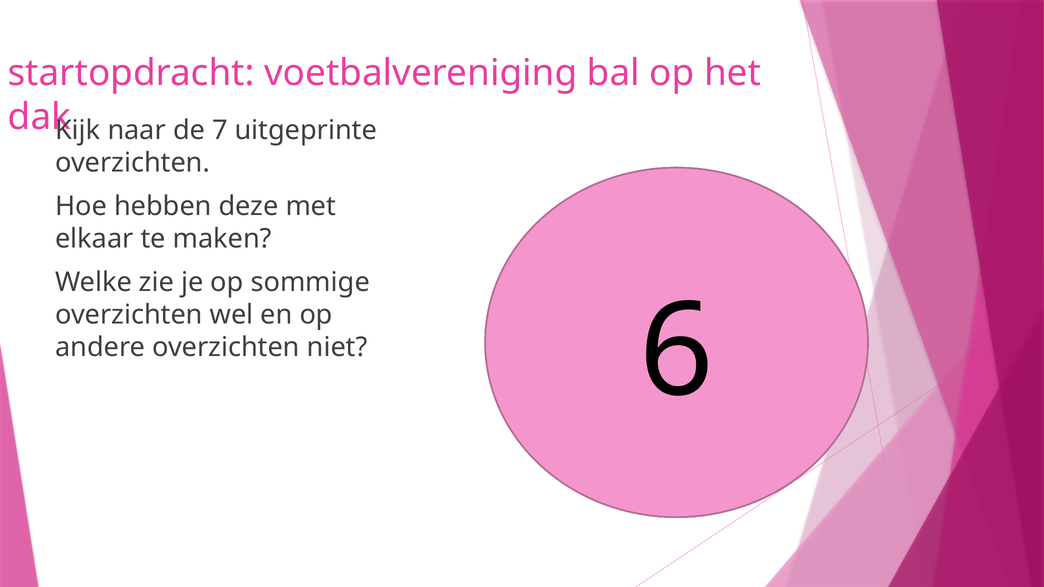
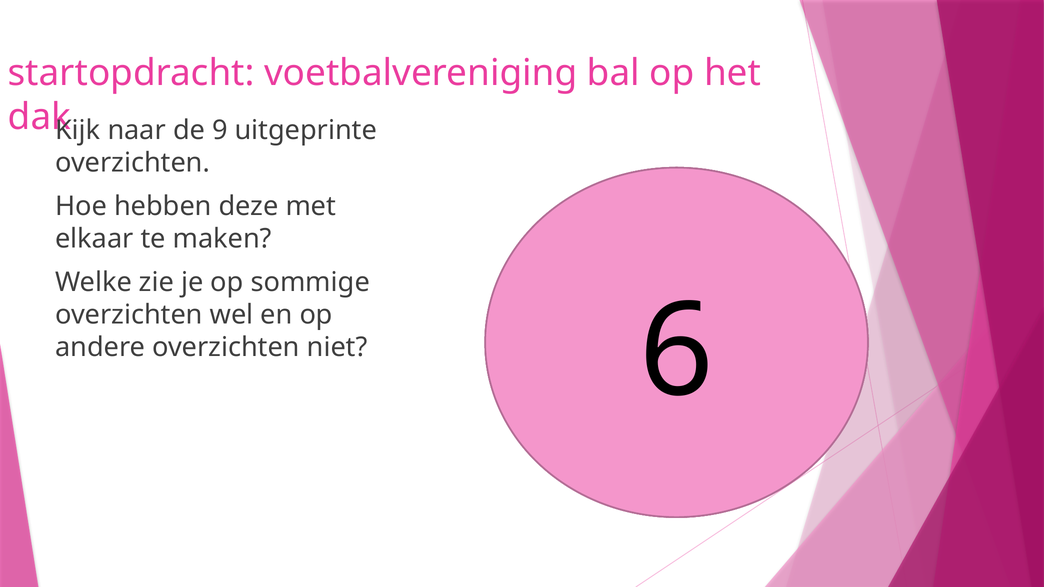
7: 7 -> 9
